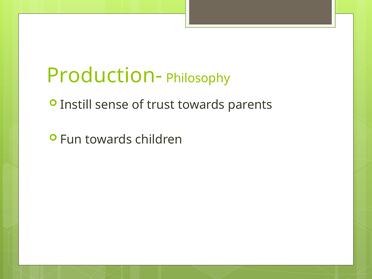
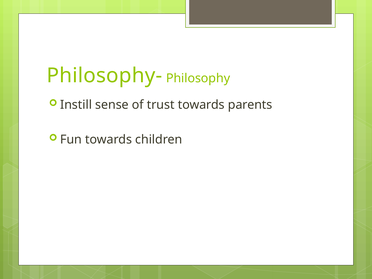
Production-: Production- -> Philosophy-
